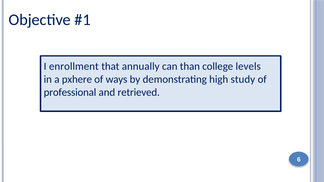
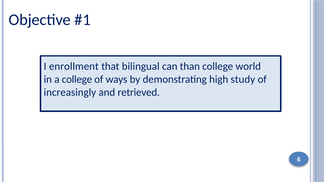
annually: annually -> bilingual
levels: levels -> world
a pxhere: pxhere -> college
professional: professional -> increasingly
